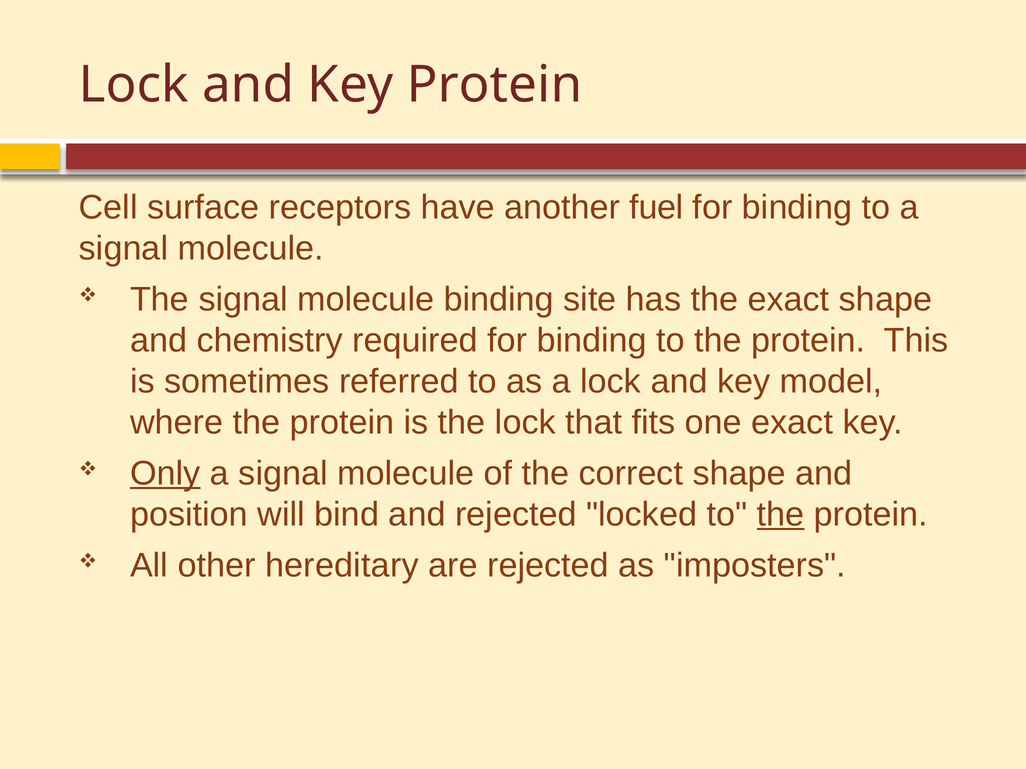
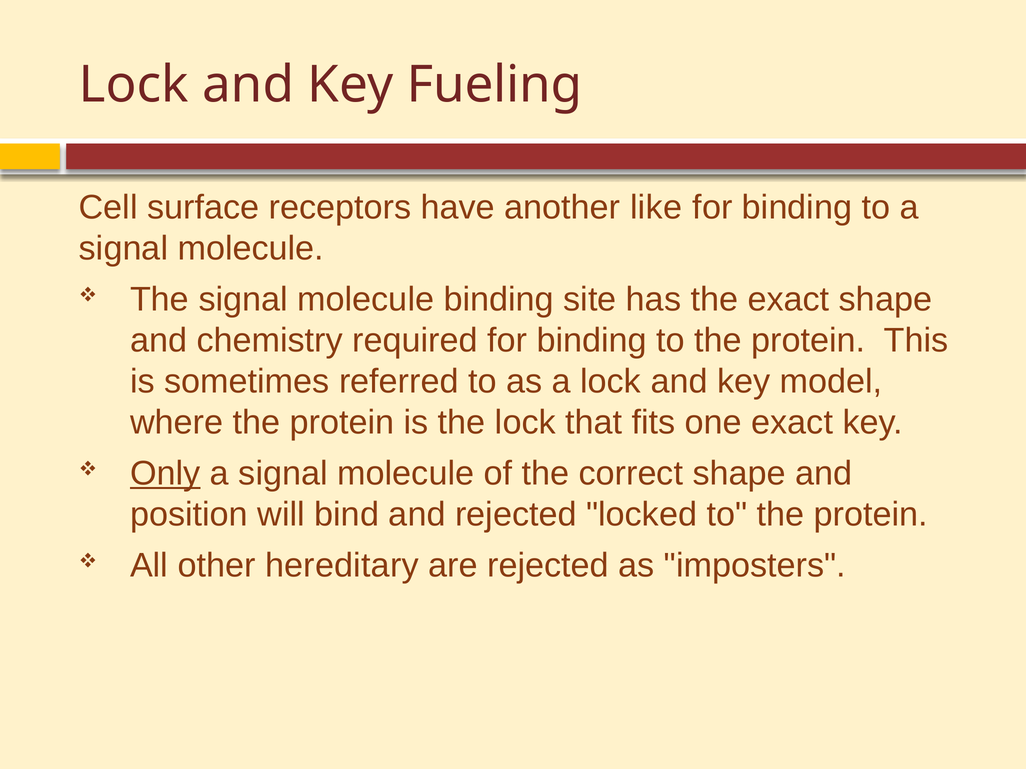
Key Protein: Protein -> Fueling
fuel: fuel -> like
the at (781, 515) underline: present -> none
